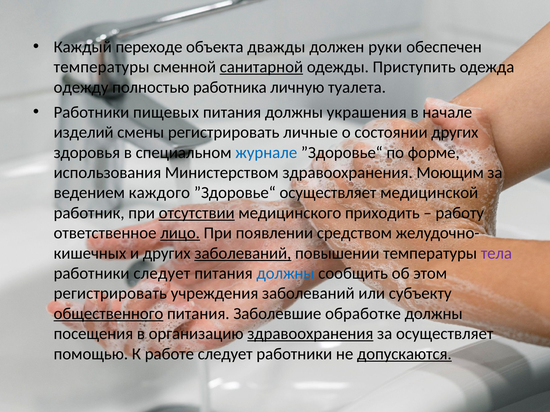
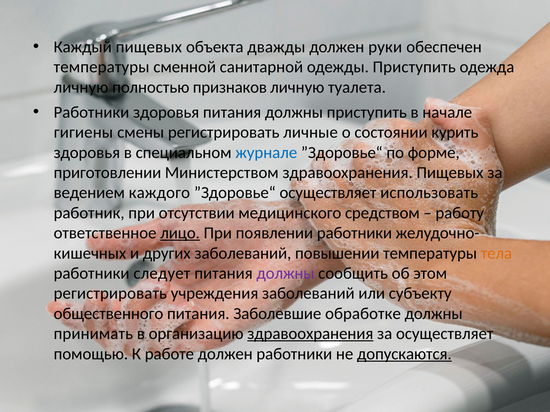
Каждый переходе: переходе -> пищевых
санитарной underline: present -> none
одежду at (81, 87): одежду -> личную
работника: работника -> признаков
Работники пищевых: пищевых -> здоровья
должны украшения: украшения -> приступить
изделий: изделий -> гигиены
состоянии других: других -> курить
использования: использования -> приготовлении
здравоохранения Моющим: Моющим -> Пищевых
медицинской: медицинской -> использовать
отсутствии underline: present -> none
приходить: приходить -> средством
появлении средством: средством -> работники
заболеваний at (243, 253) underline: present -> none
тела colour: purple -> orange
должны at (286, 274) colour: blue -> purple
общественного underline: present -> none
посещения: посещения -> принимать
работе следует: следует -> должен
